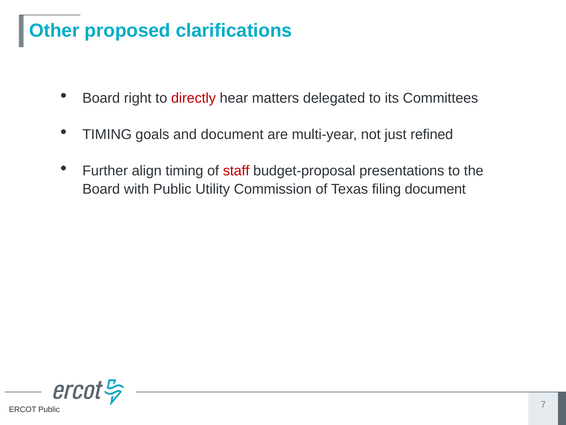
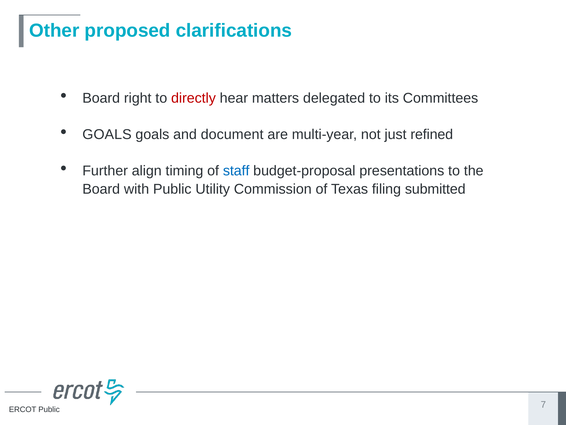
TIMING at (107, 134): TIMING -> GOALS
staff colour: red -> blue
filing document: document -> submitted
